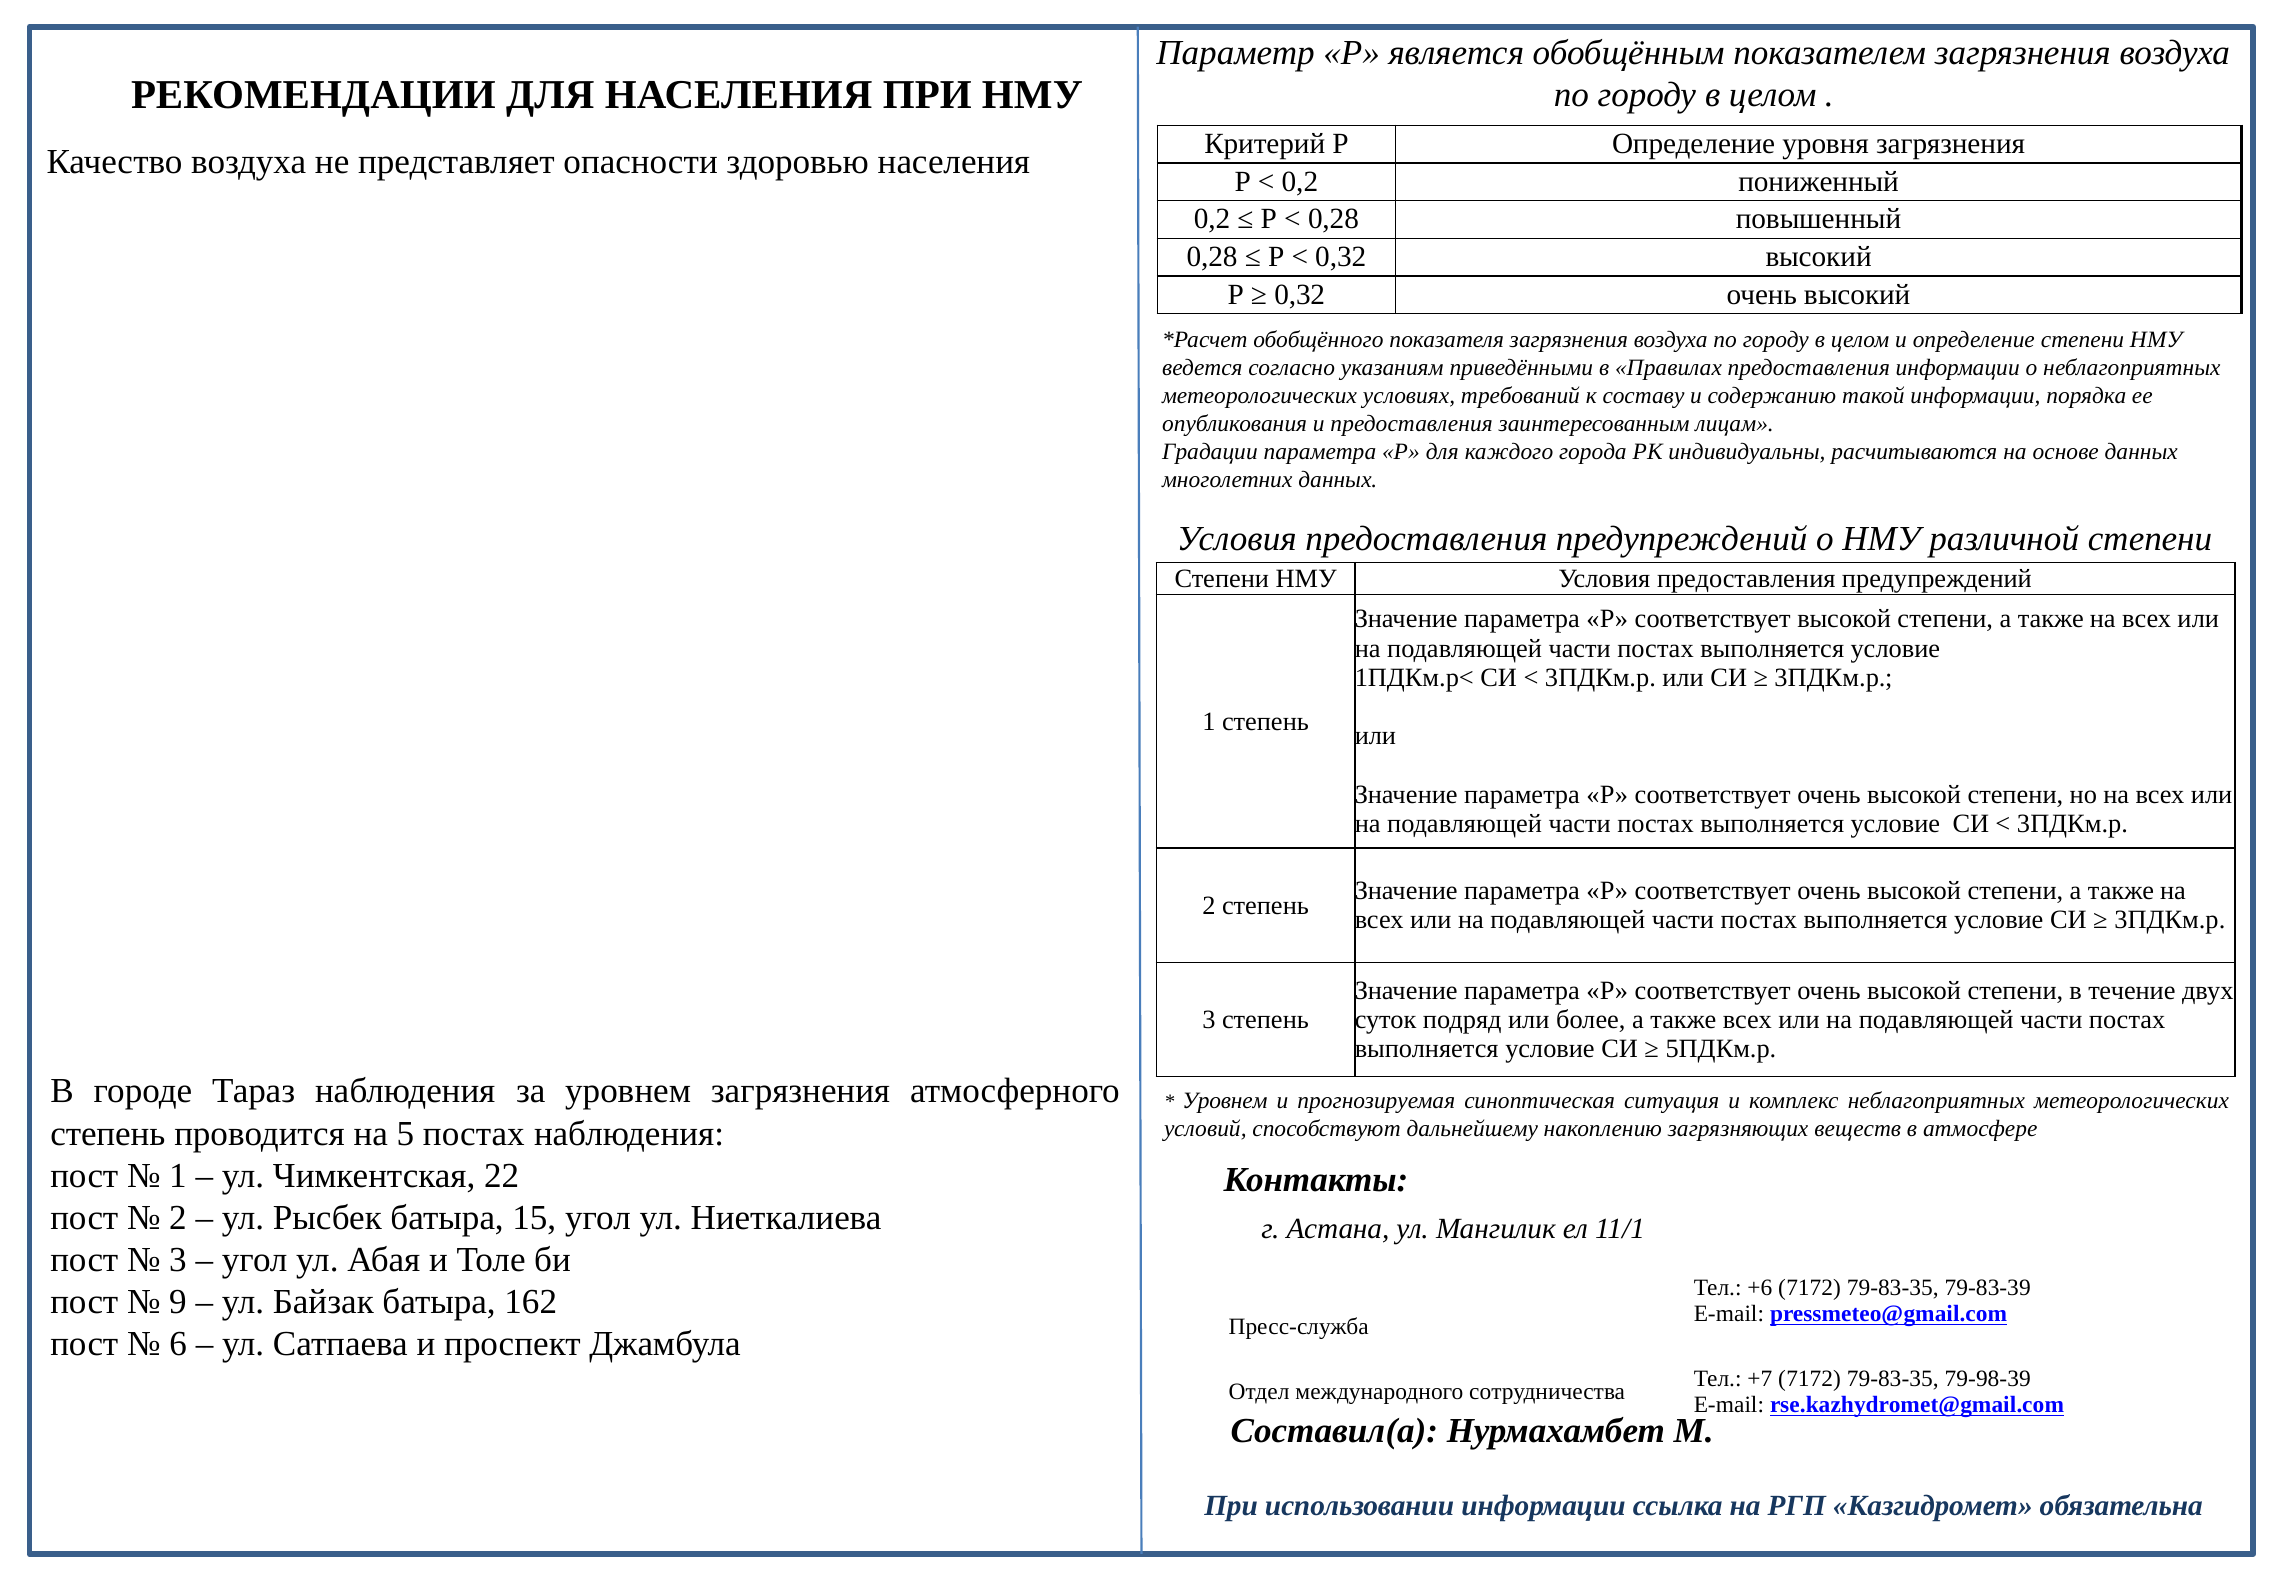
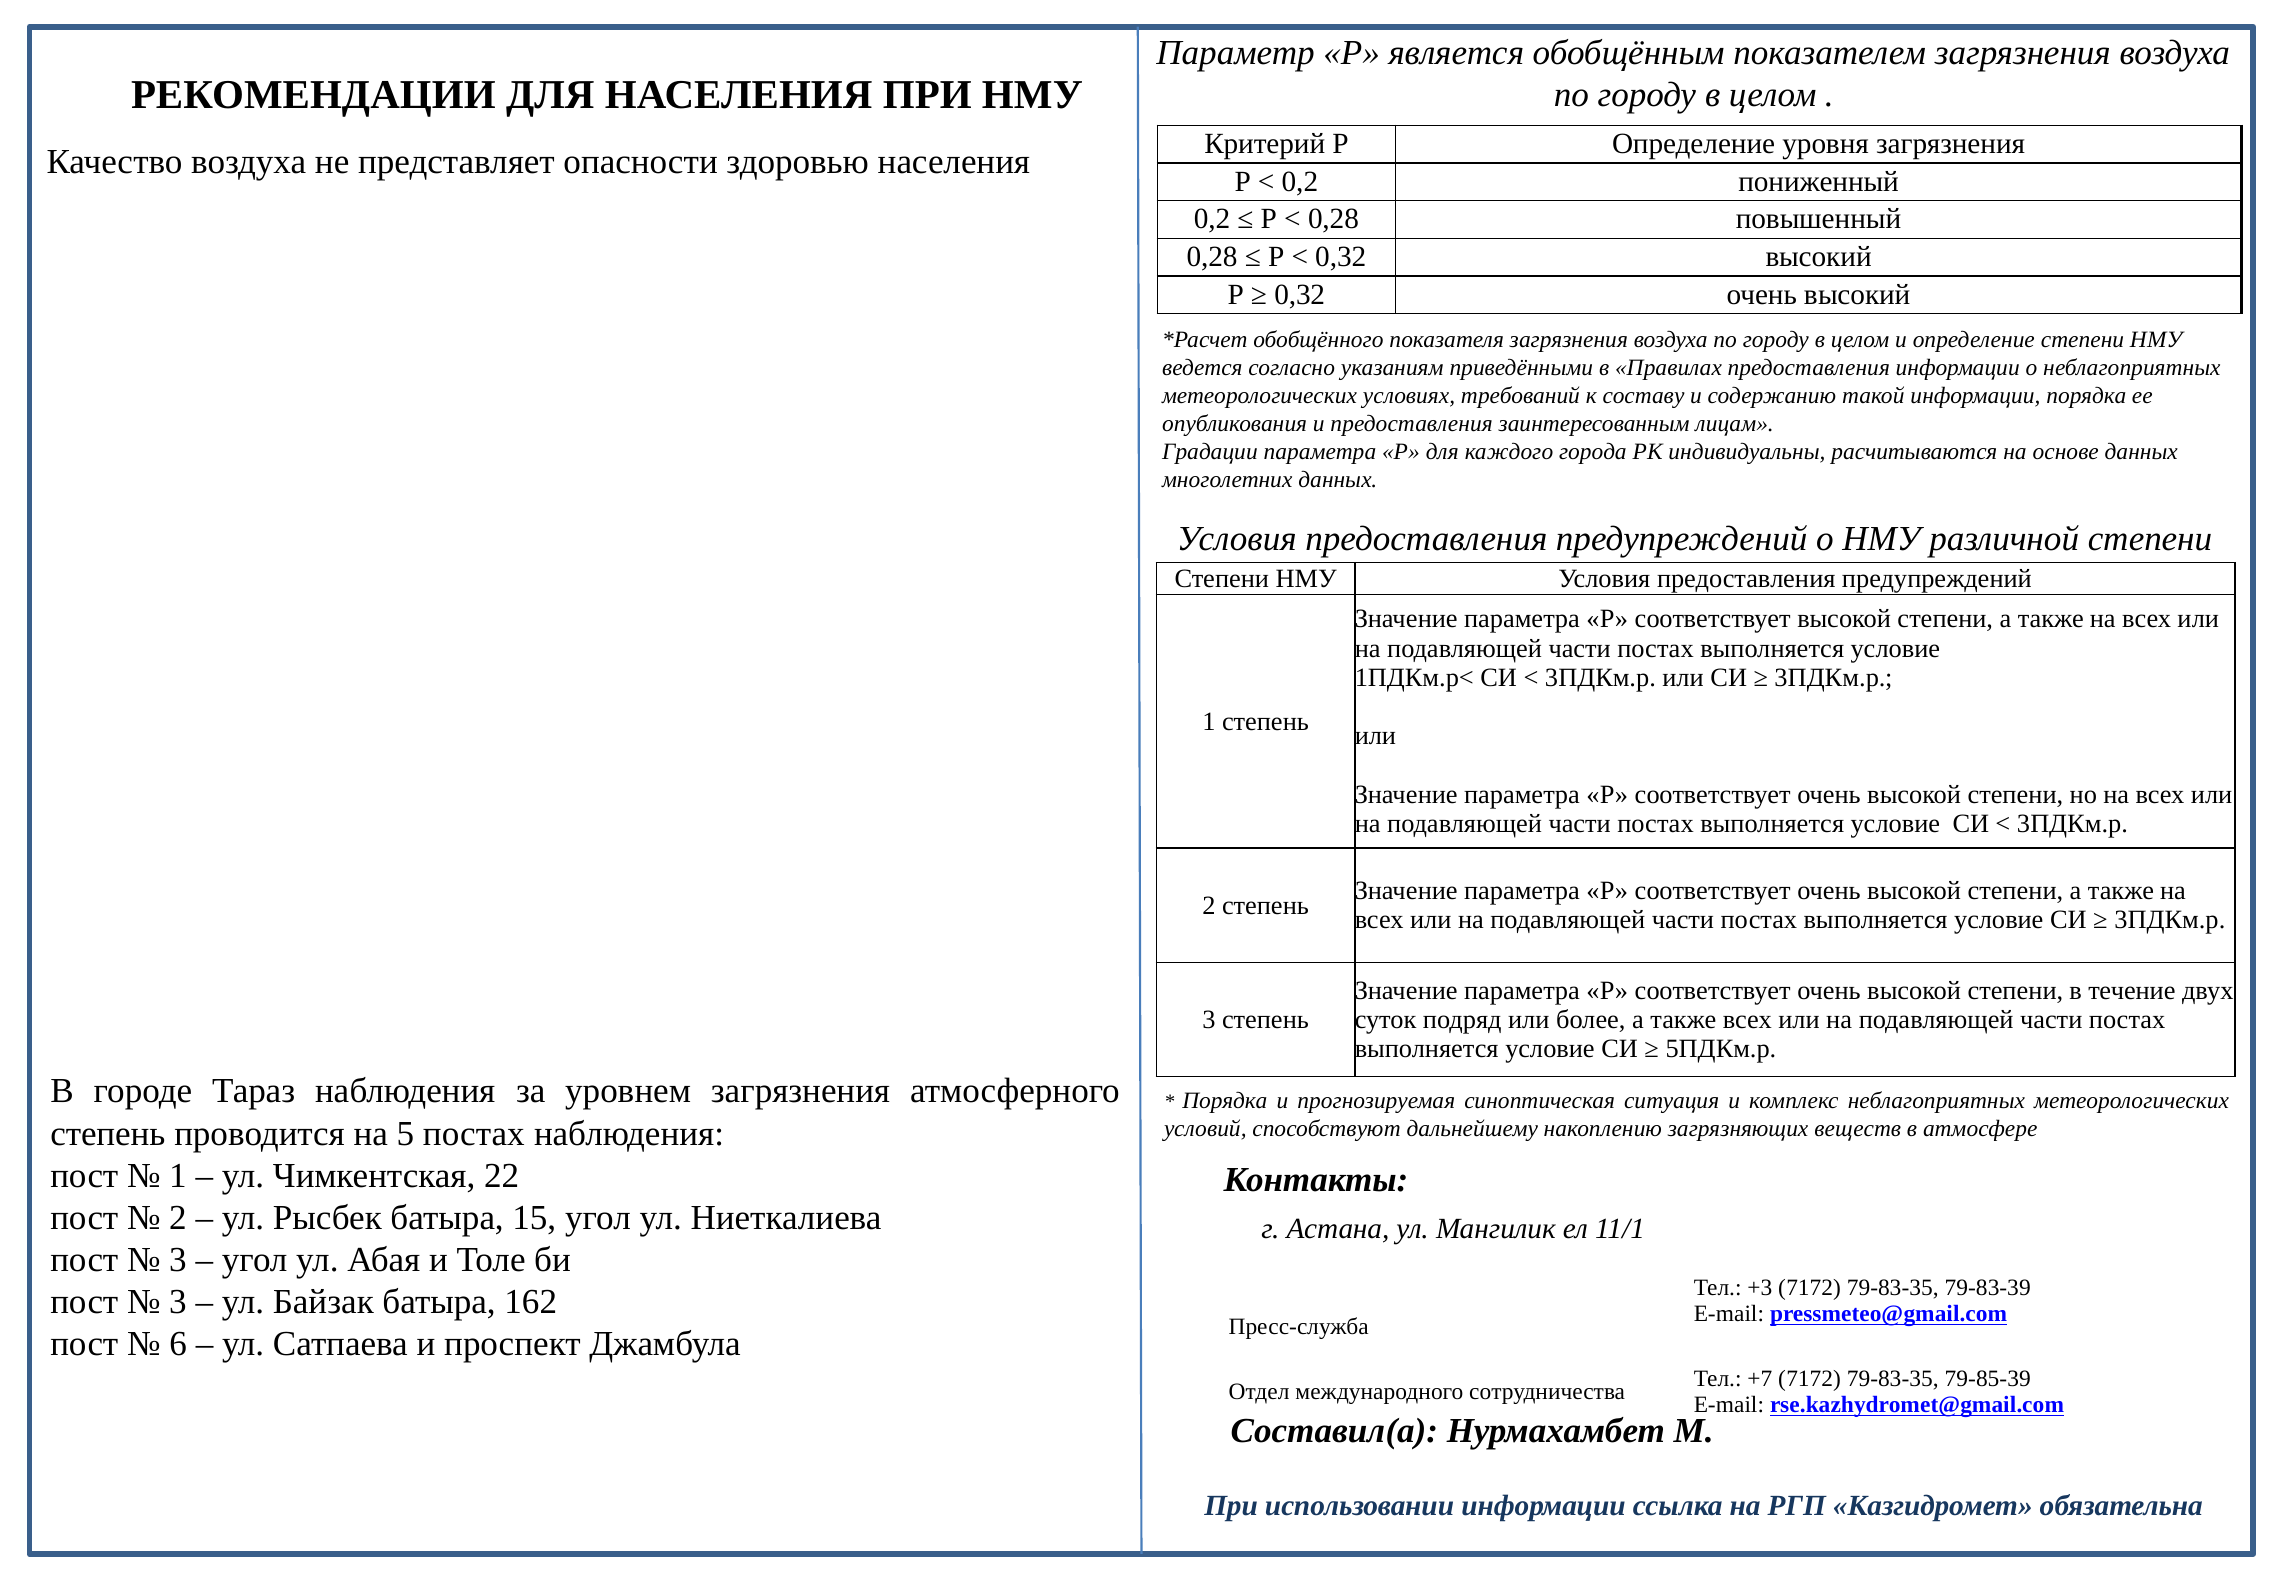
Уровнем at (1225, 1100): Уровнем -> Порядка
+6: +6 -> +3
9 at (178, 1302): 9 -> 3
79-98-39: 79-98-39 -> 79-85-39
